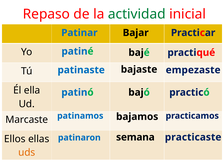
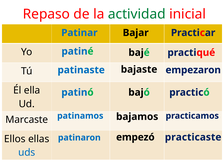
empezaste: empezaste -> empezaron
semana: semana -> empezó
uds colour: orange -> blue
